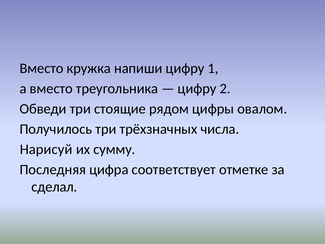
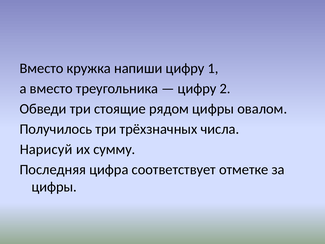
сделал at (54, 187): сделал -> цифры
